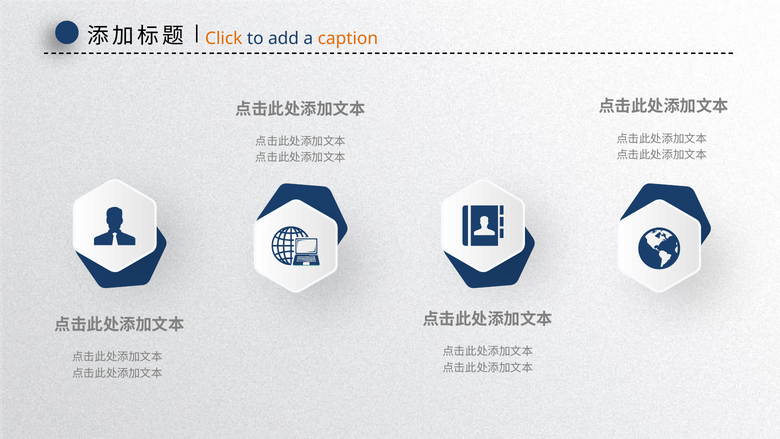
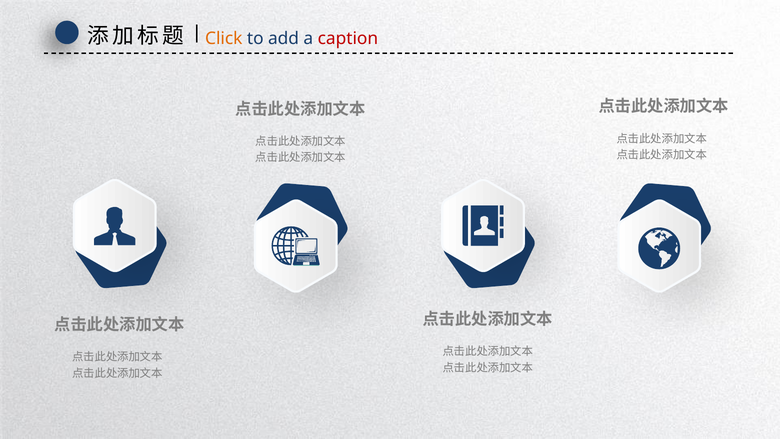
caption colour: orange -> red
